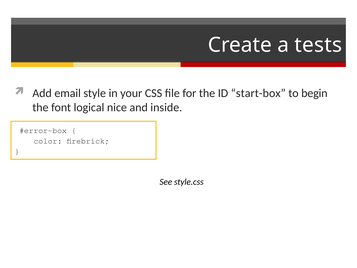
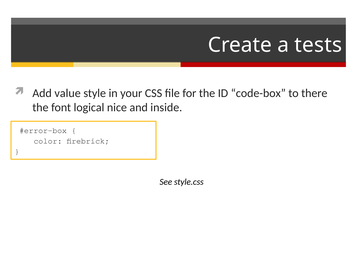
email: email -> value
start-box: start-box -> code-box
begin: begin -> there
